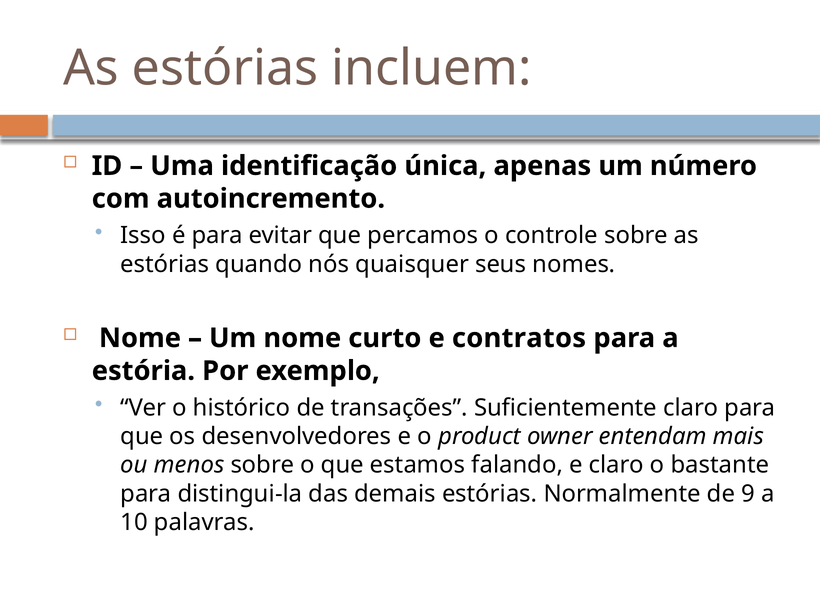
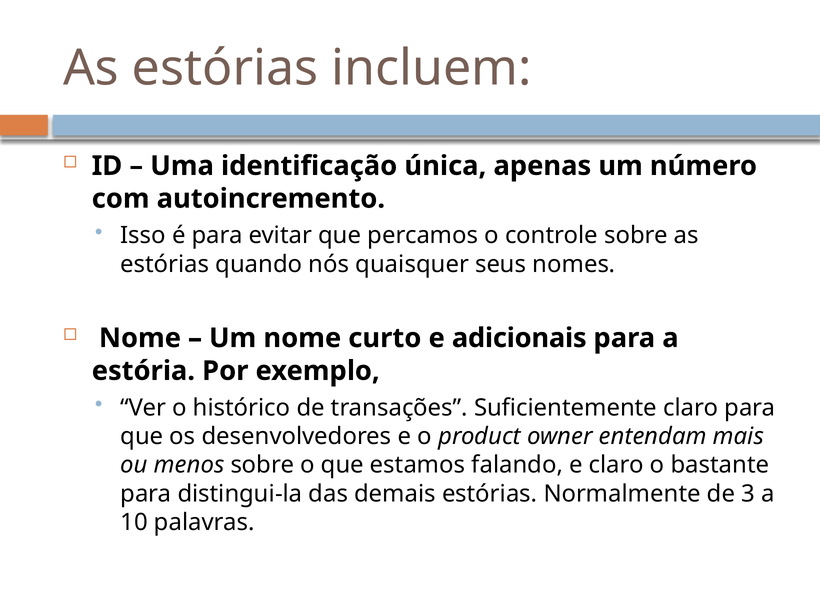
contratos: contratos -> adicionais
9: 9 -> 3
